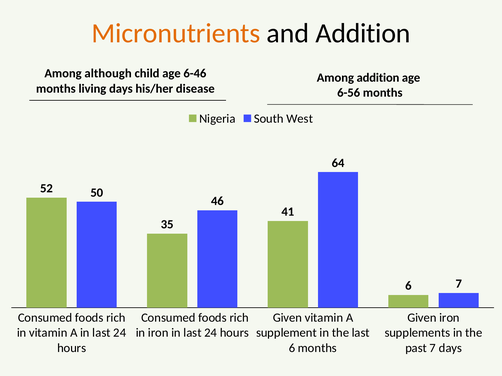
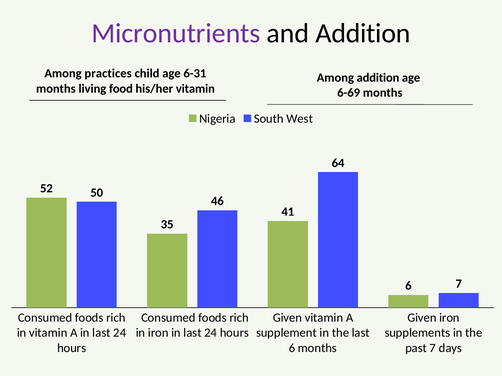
Micronutrients colour: orange -> purple
although: although -> practices
6-46: 6-46 -> 6-31
living days: days -> food
his/her disease: disease -> vitamin
6-56: 6-56 -> 6-69
